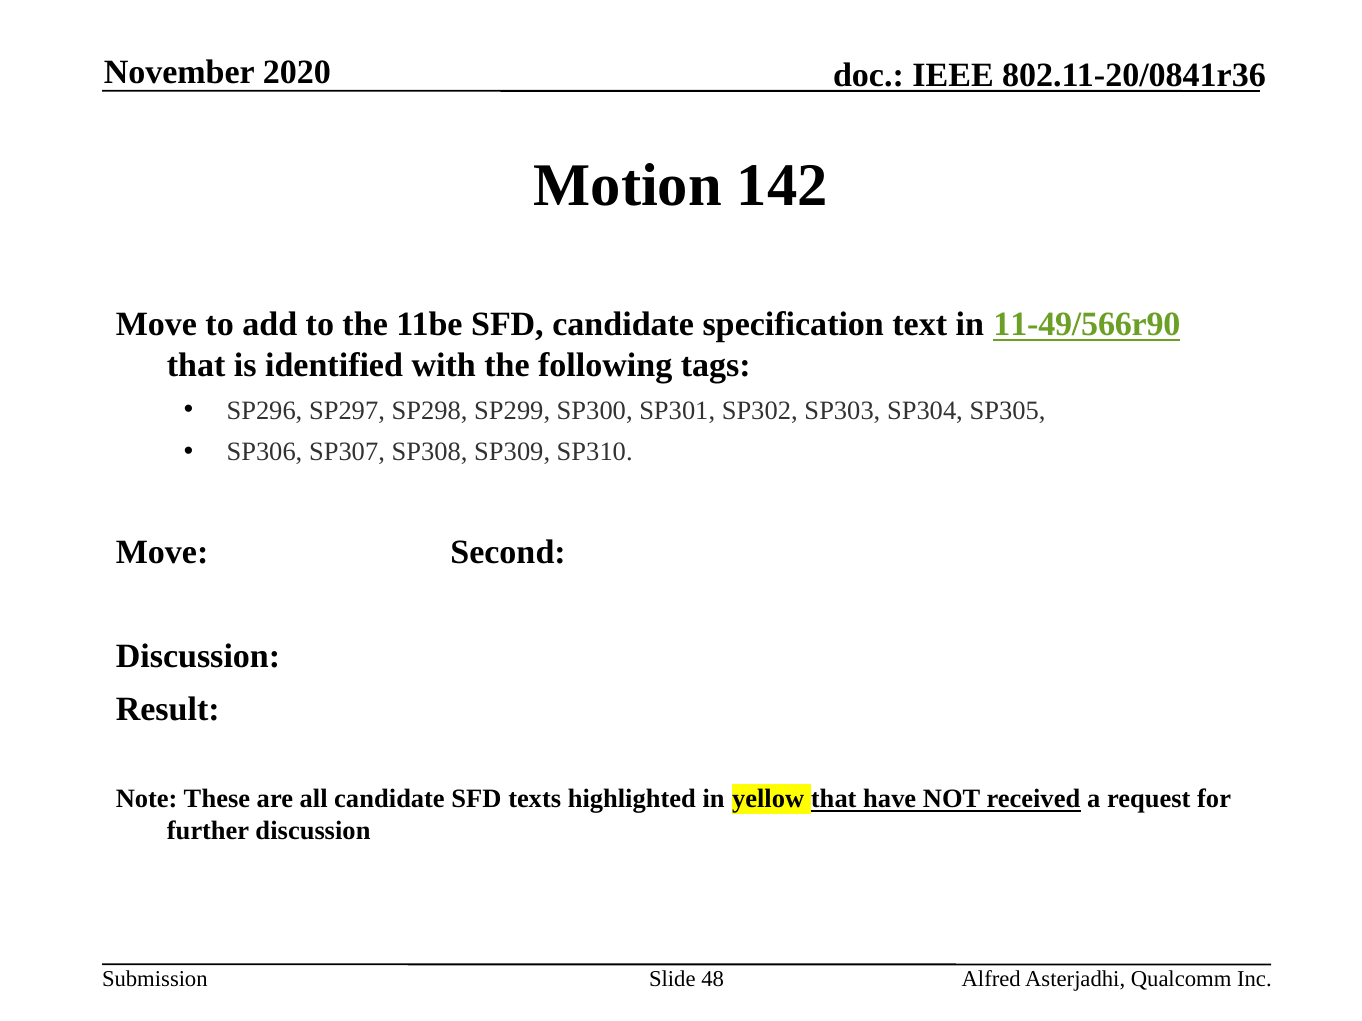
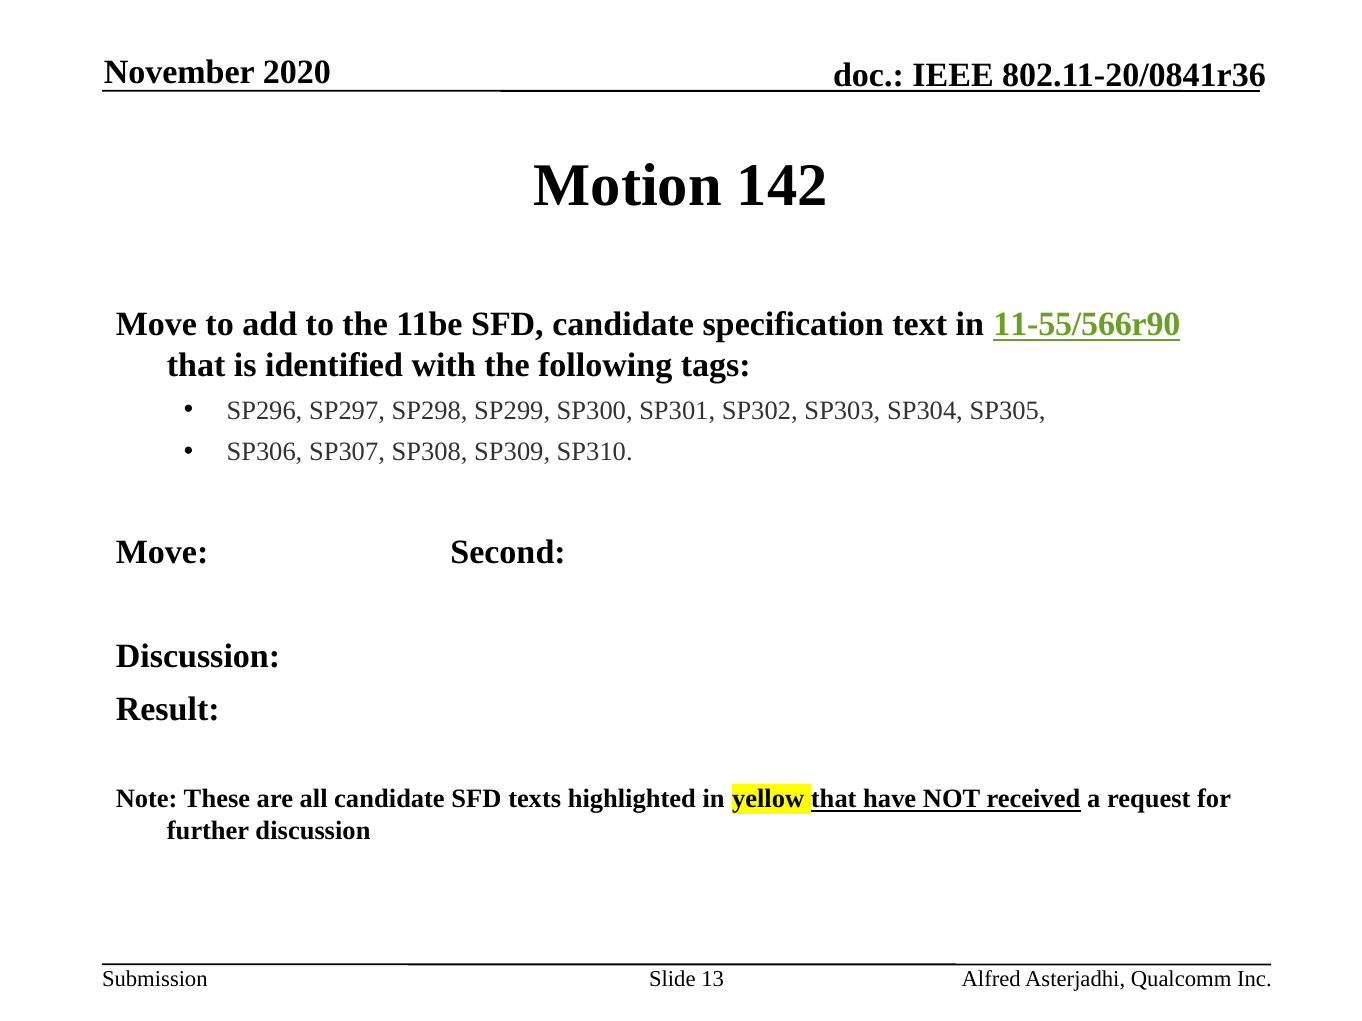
11-49/566r90: 11-49/566r90 -> 11-55/566r90
48: 48 -> 13
